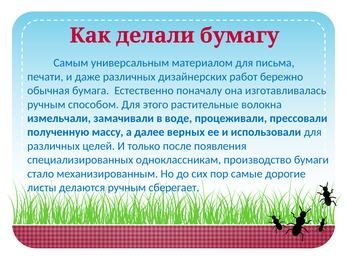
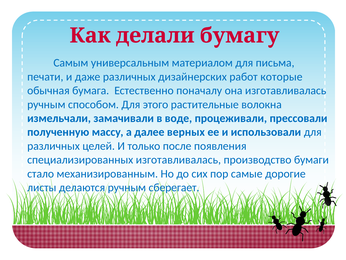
бережно: бережно -> которые
специализированных одноклассникам: одноклассникам -> изготавливалась
